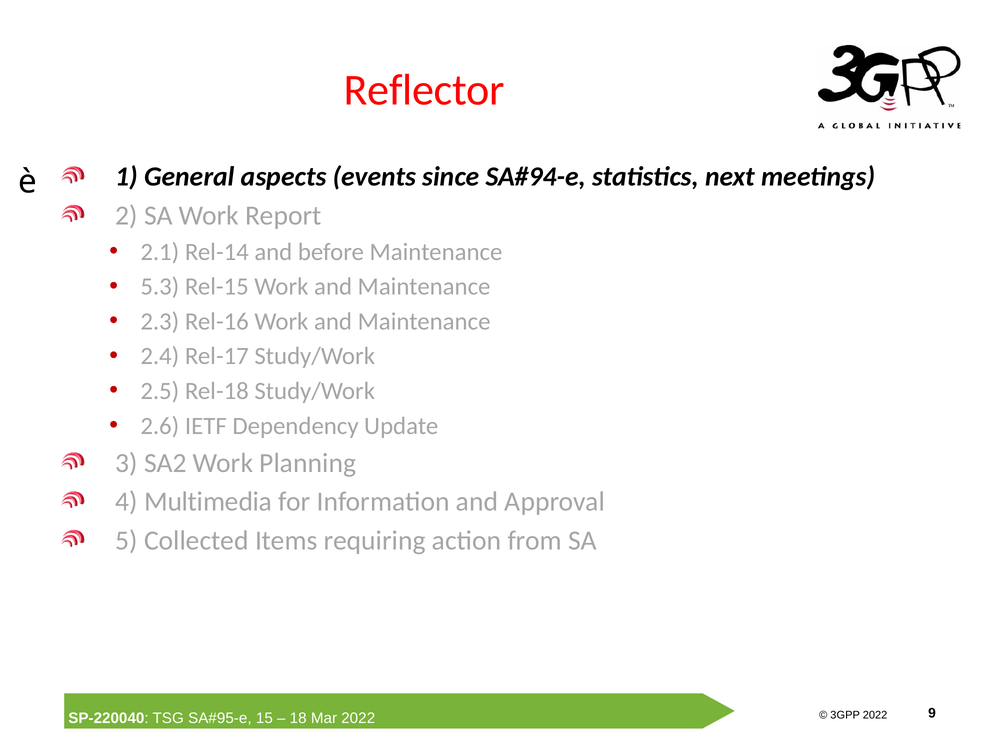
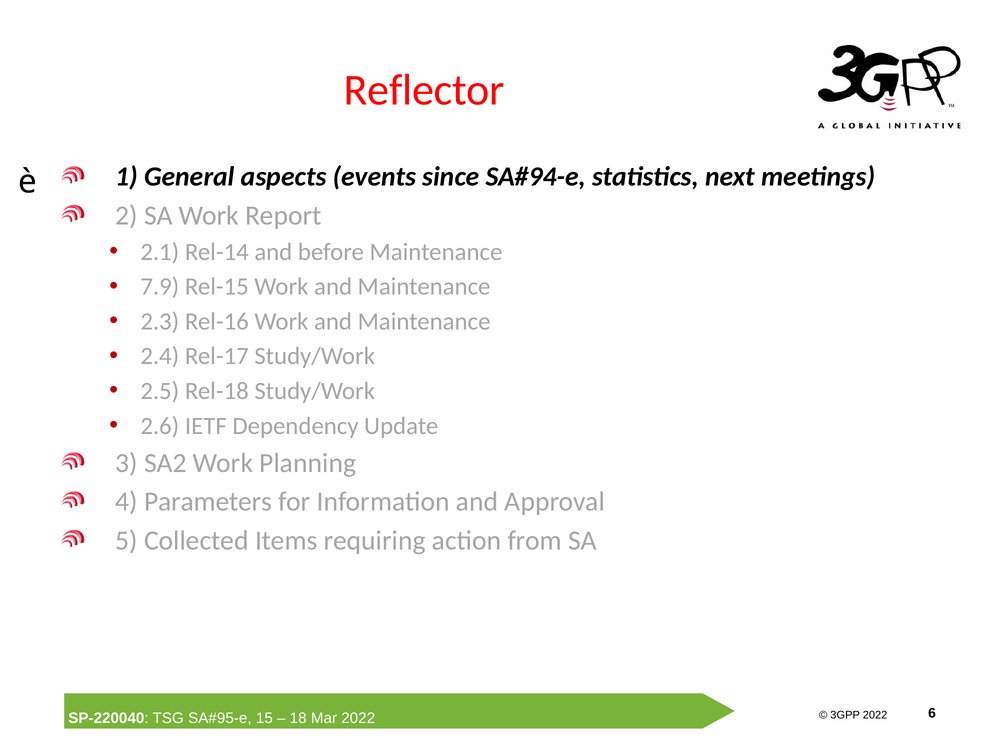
5.3: 5.3 -> 7.9
Multimedia: Multimedia -> Parameters
9: 9 -> 6
